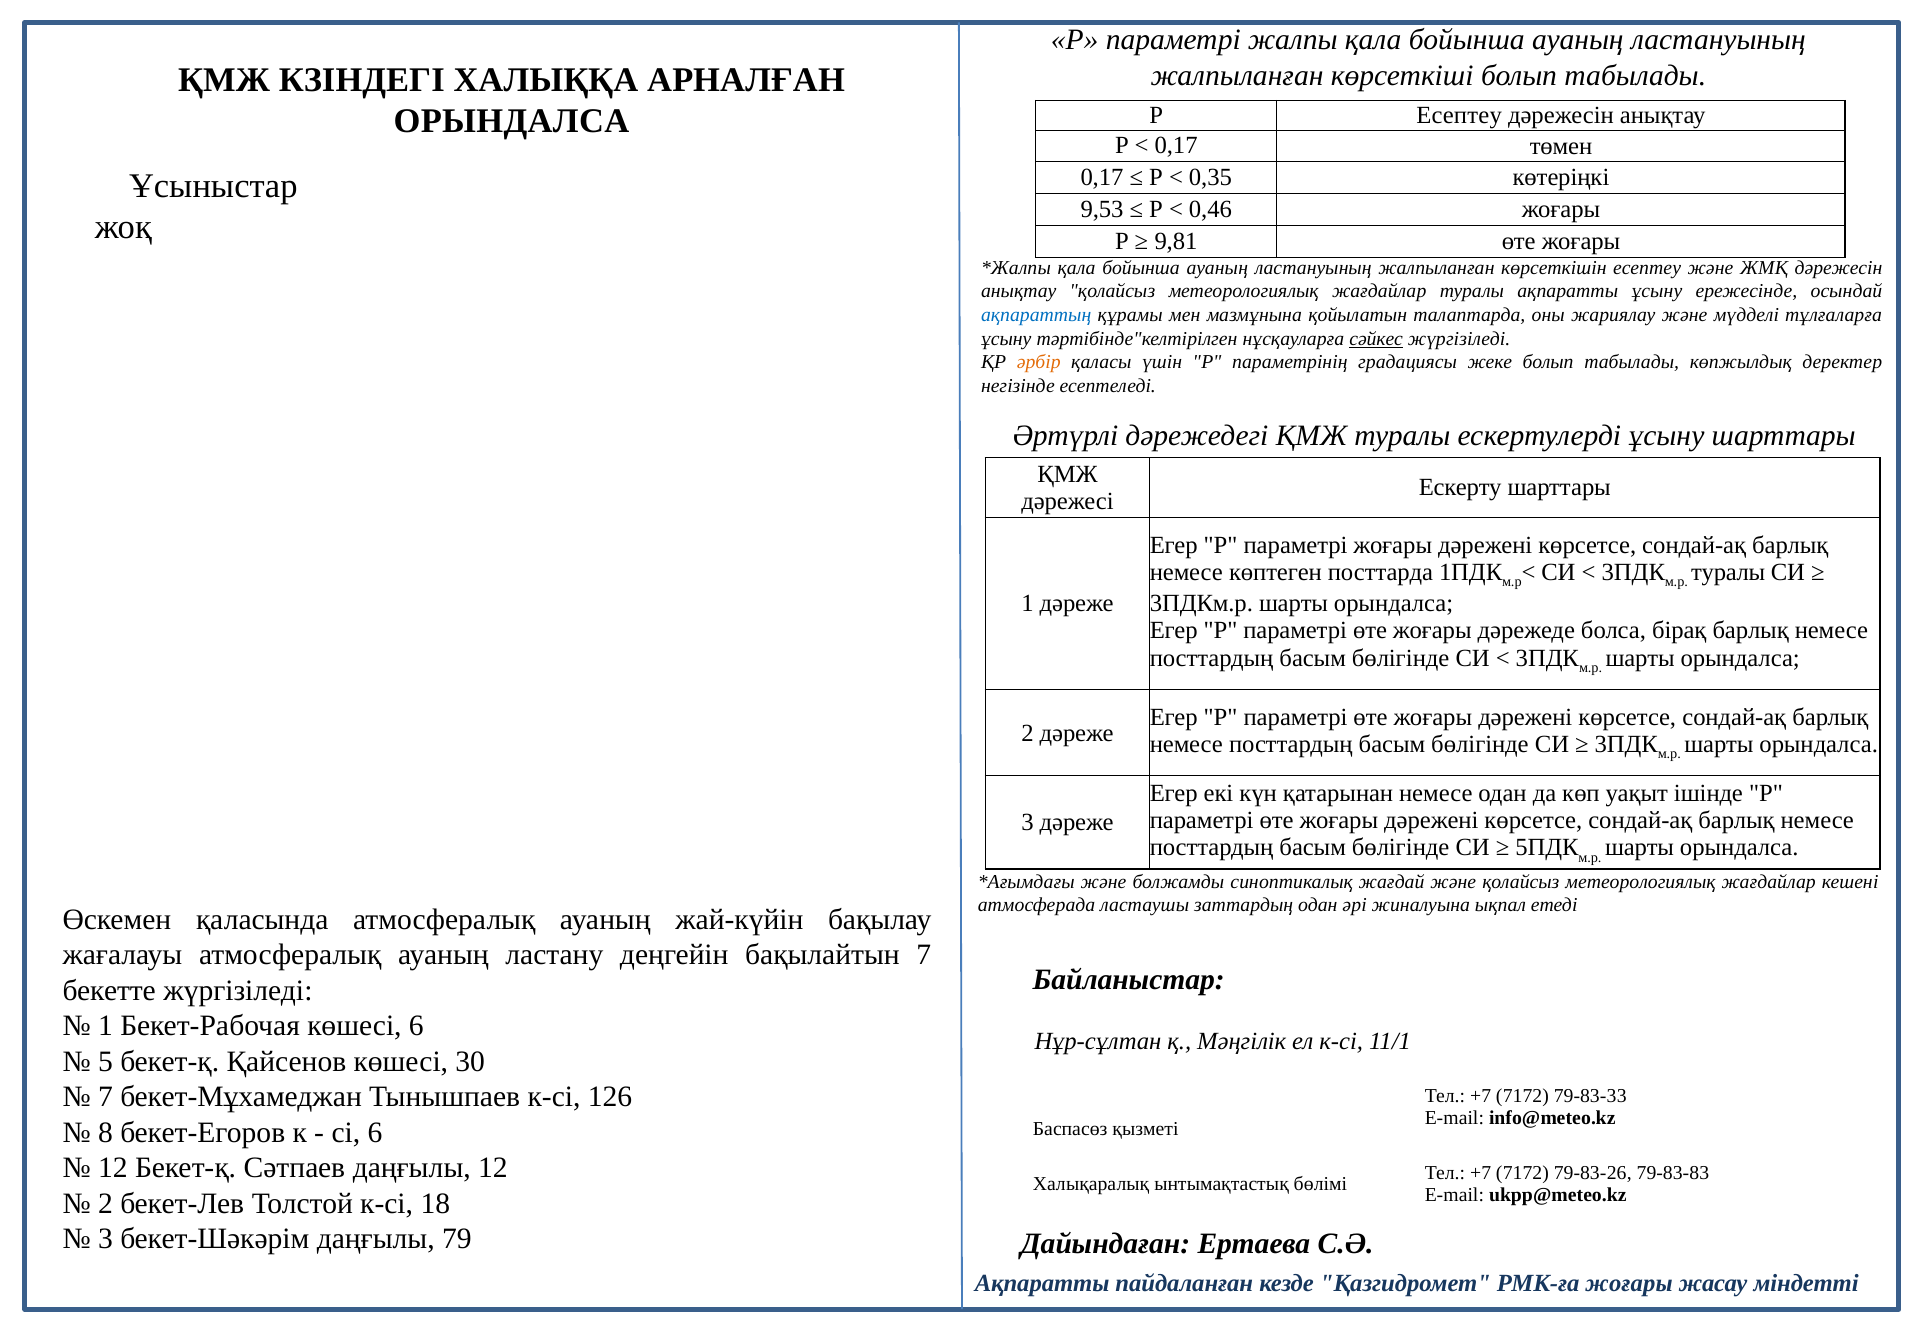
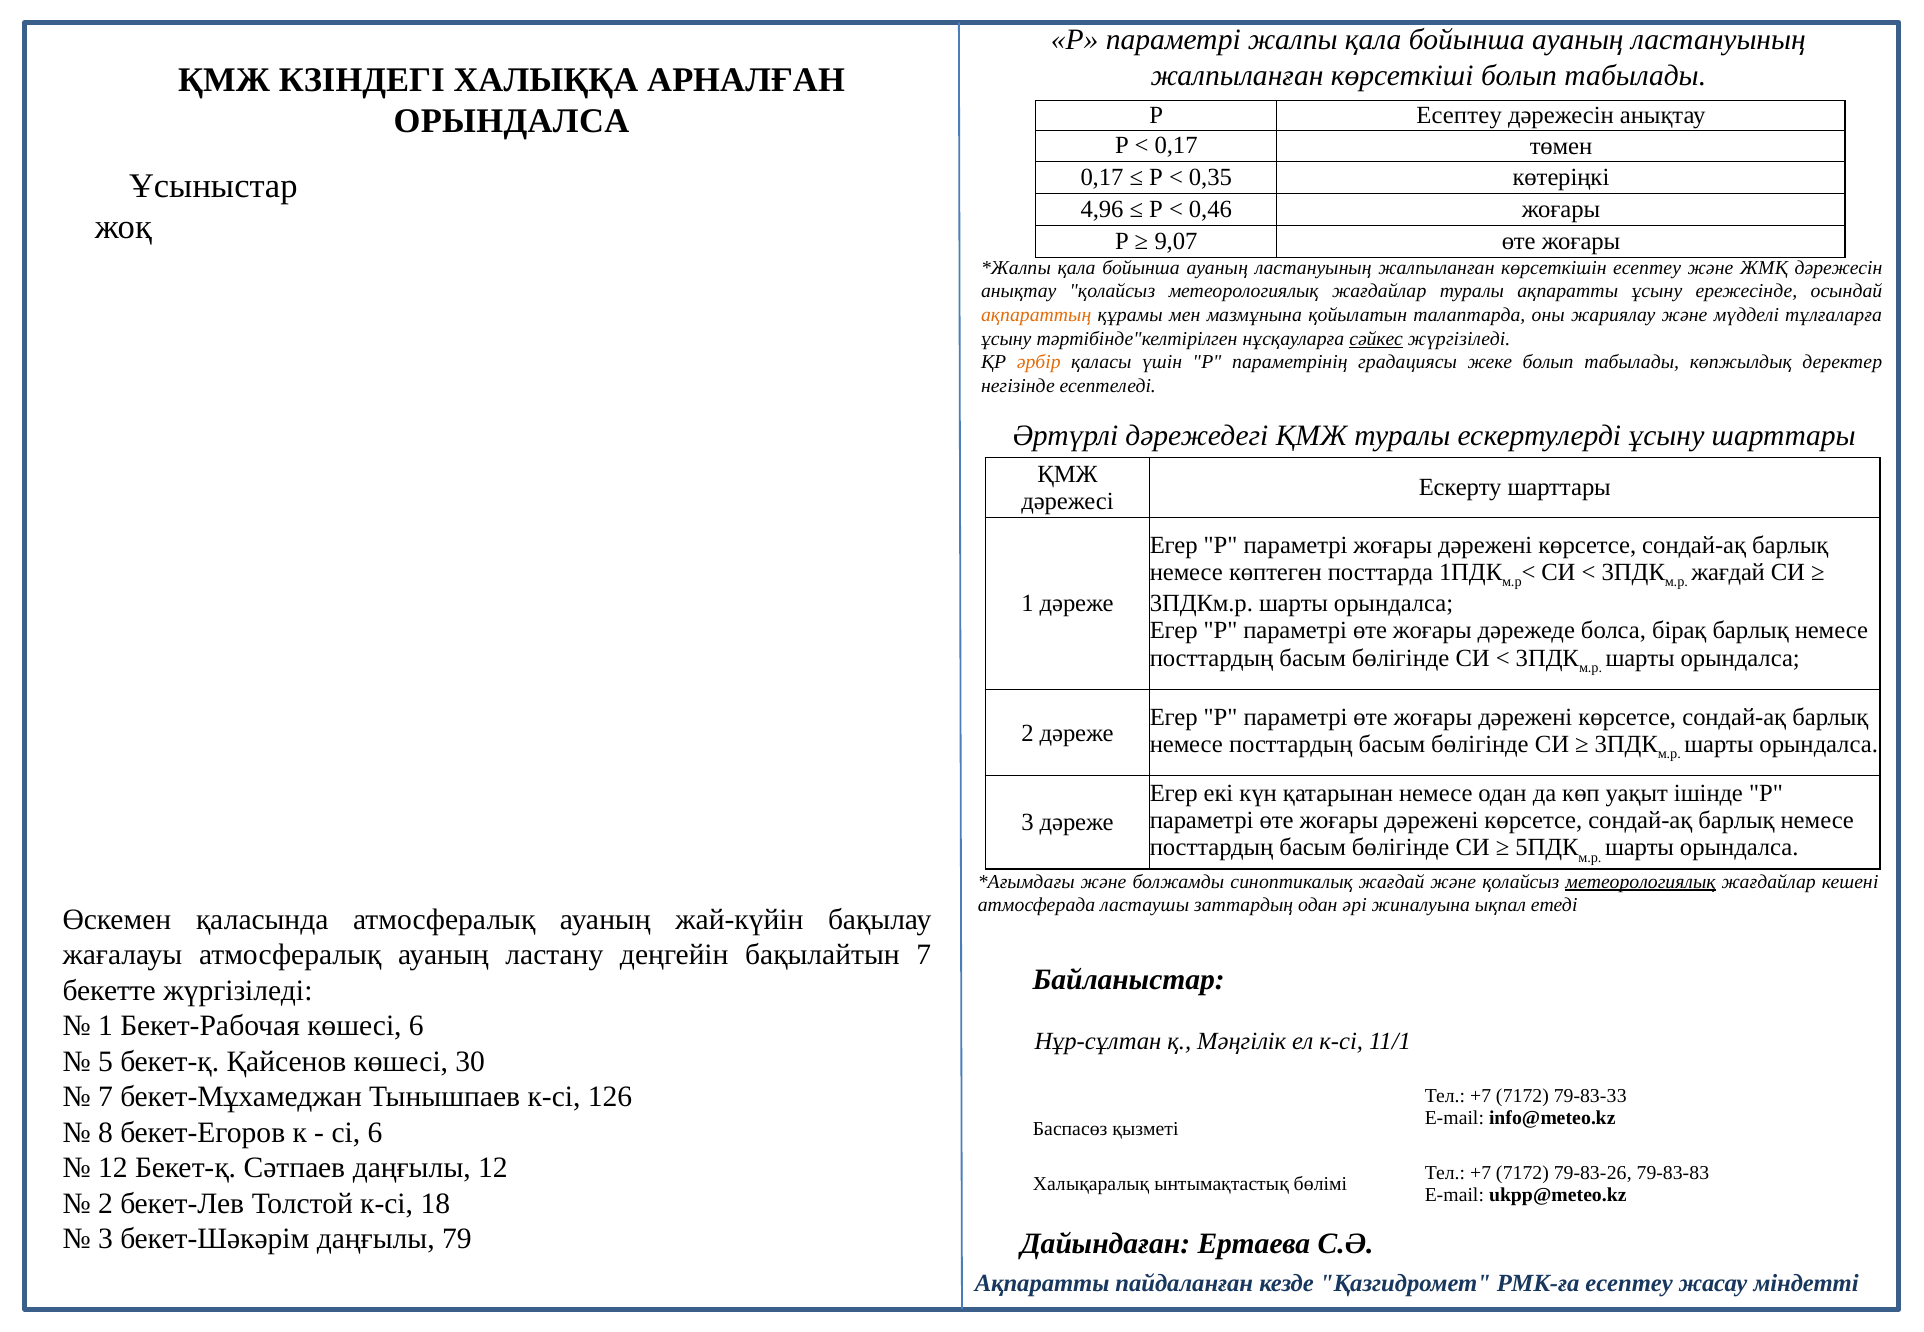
9,53: 9,53 -> 4,96
9,81: 9,81 -> 9,07
ақпараттың colour: blue -> orange
туралы at (1728, 572): туралы -> жағдай
метеорологиялық at (1641, 881) underline: none -> present
РМК-ға жоғары: жоғары -> есептеу
